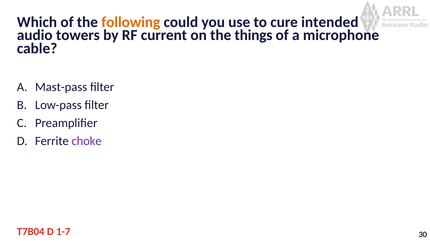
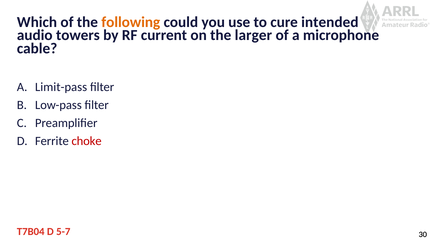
things: things -> larger
Mast-pass: Mast-pass -> Limit-pass
choke colour: purple -> red
1-7: 1-7 -> 5-7
